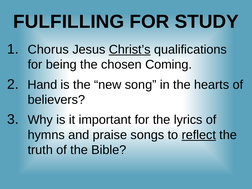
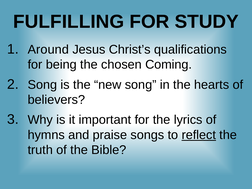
Chorus: Chorus -> Around
Christ’s underline: present -> none
Hand at (42, 85): Hand -> Song
